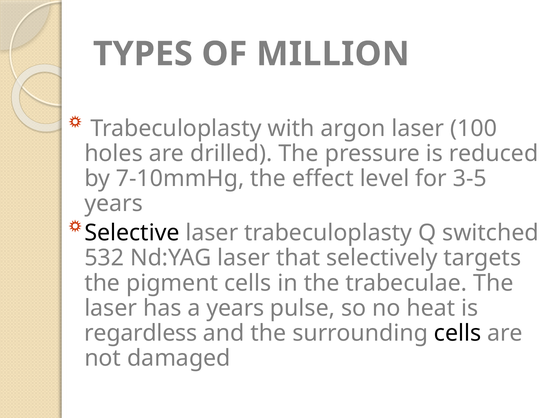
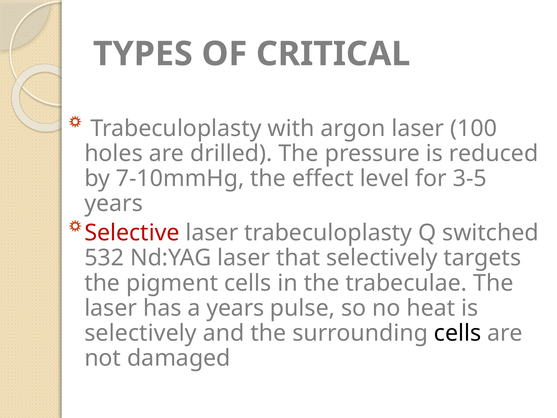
MILLION: MILLION -> CRITICAL
Selective colour: black -> red
regardless at (141, 333): regardless -> selectively
